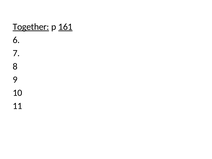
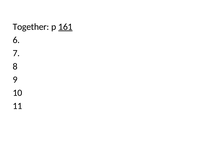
Together underline: present -> none
